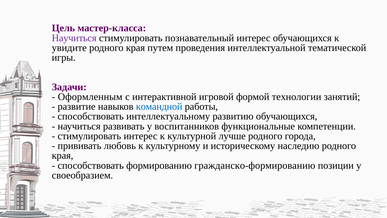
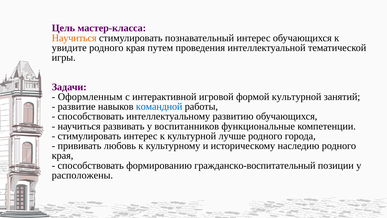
Научиться at (74, 38) colour: purple -> orange
формой технологии: технологии -> культурной
гражданско-формированию: гражданско-формированию -> гражданско-воспитательный
своеобразием: своеобразием -> расположены
